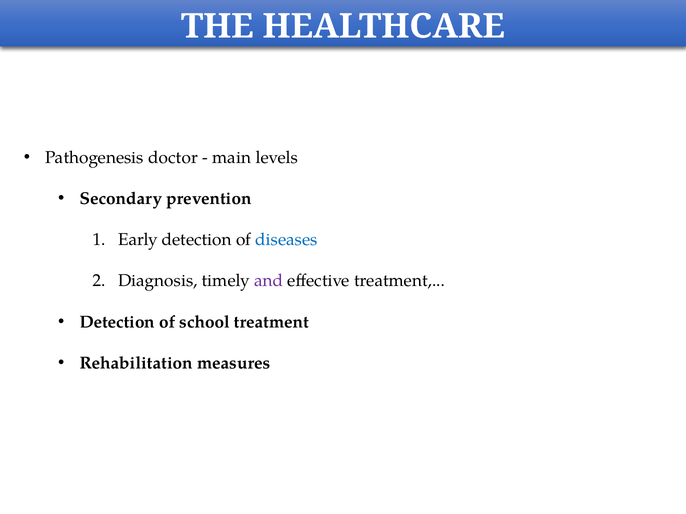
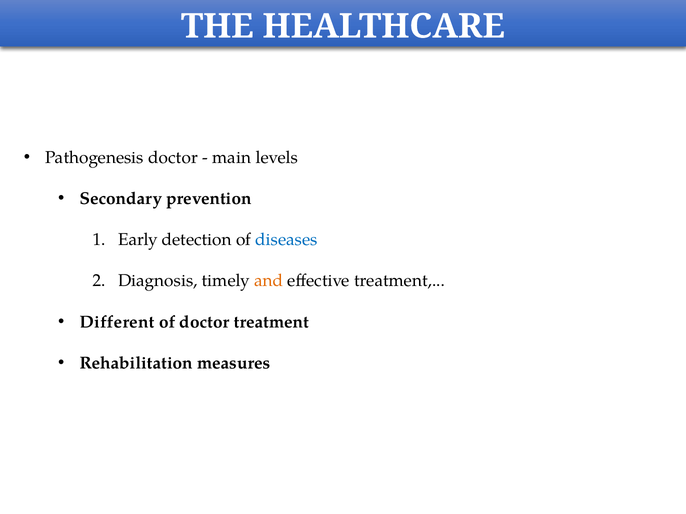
and colour: purple -> orange
Detection at (117, 322): Detection -> Different
of school: school -> doctor
